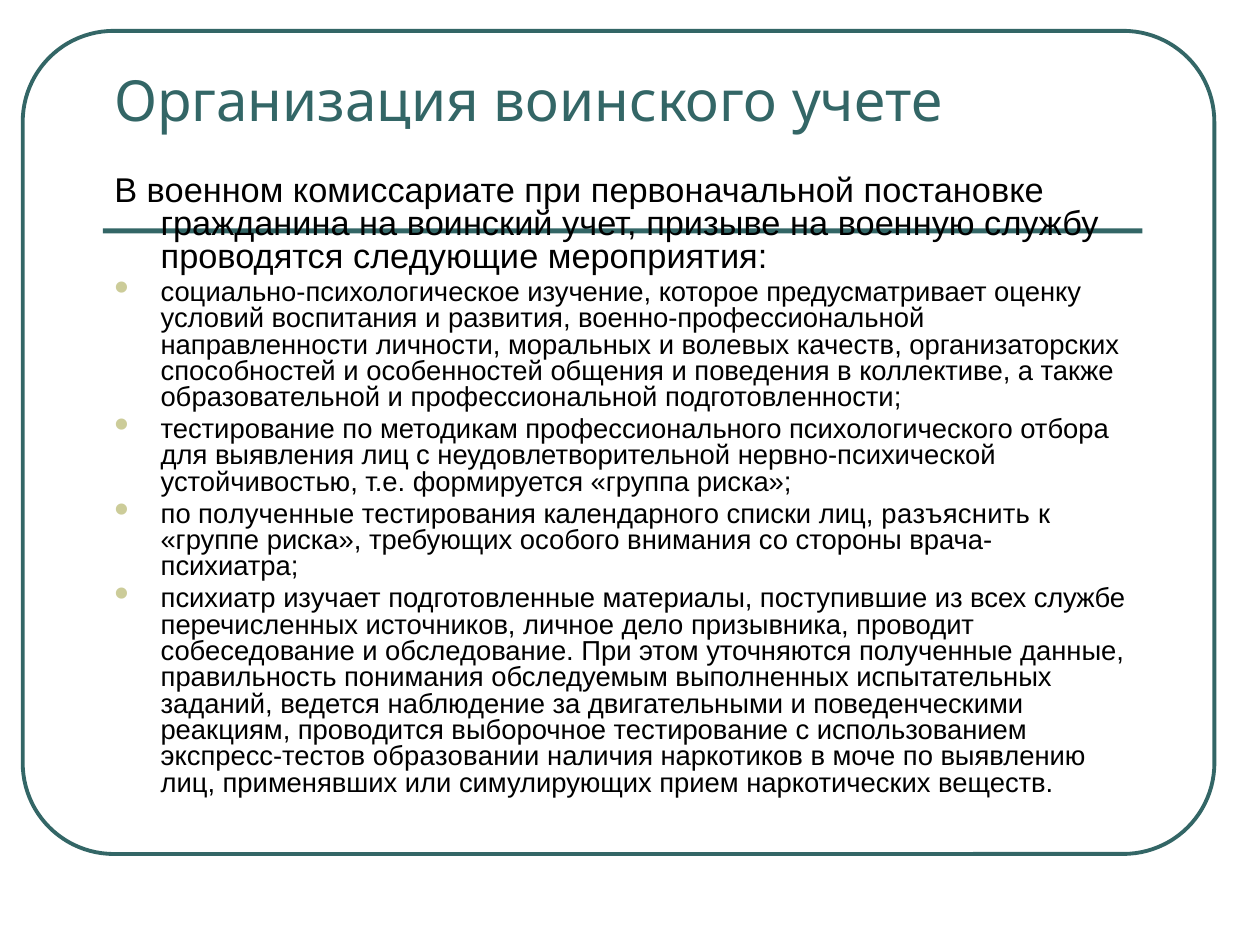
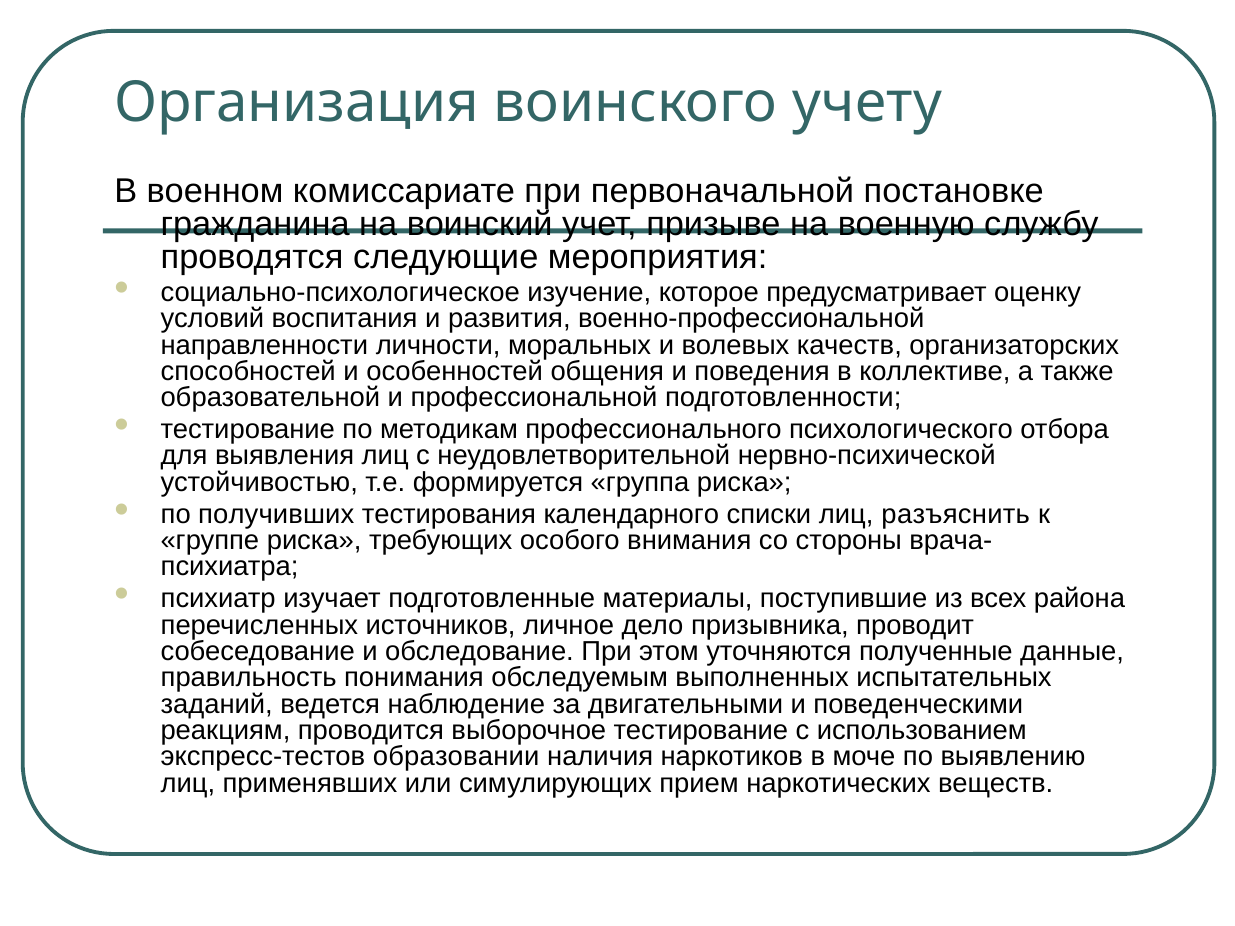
учете: учете -> учету
по полученные: полученные -> получивших
службе: службе -> района
